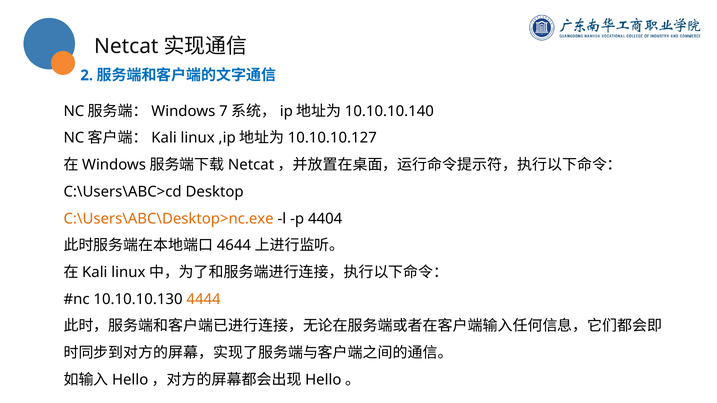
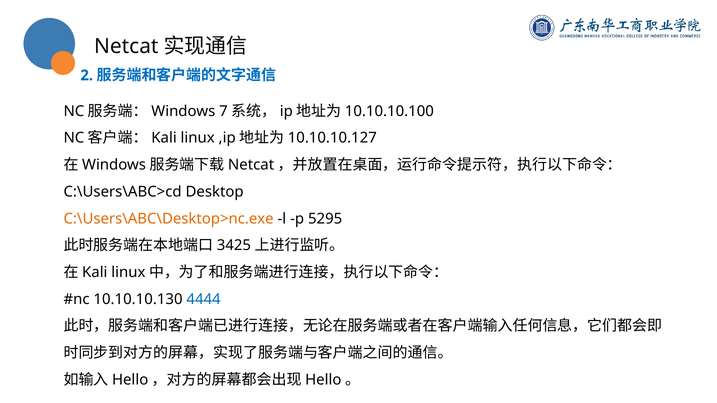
10.10.10.140: 10.10.10.140 -> 10.10.10.100
4404: 4404 -> 5295
4644: 4644 -> 3425
4444 colour: orange -> blue
